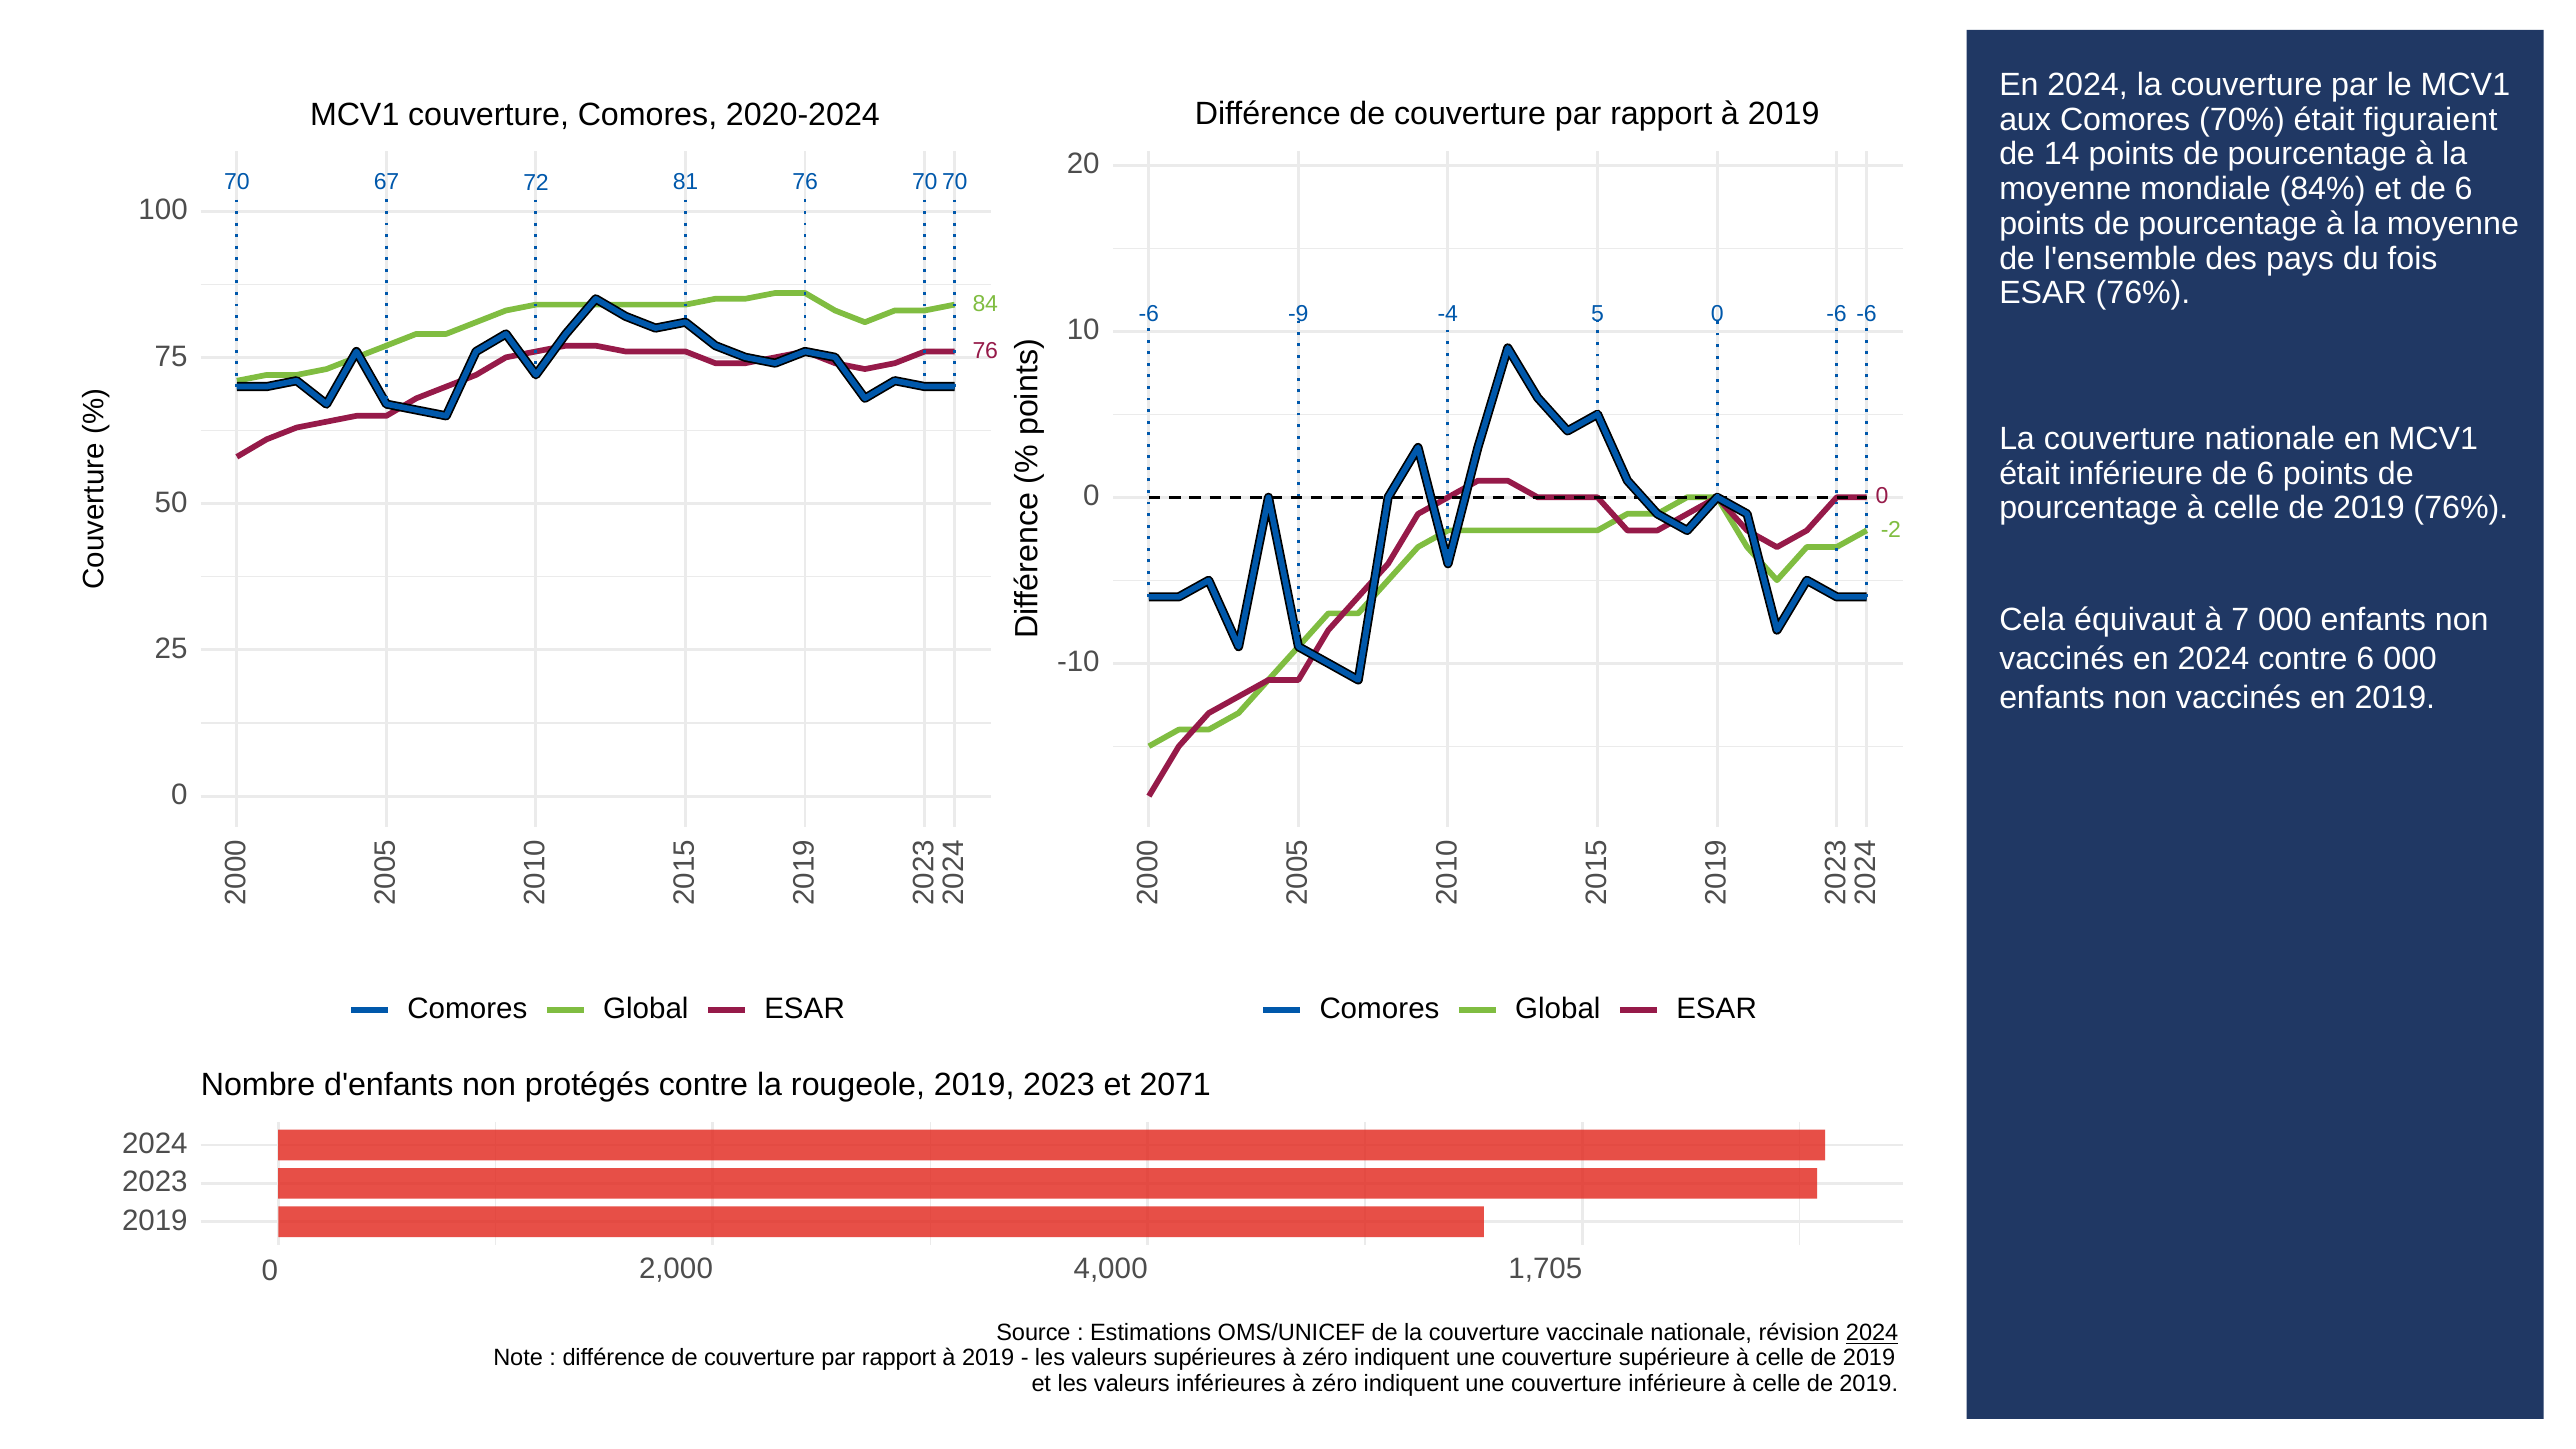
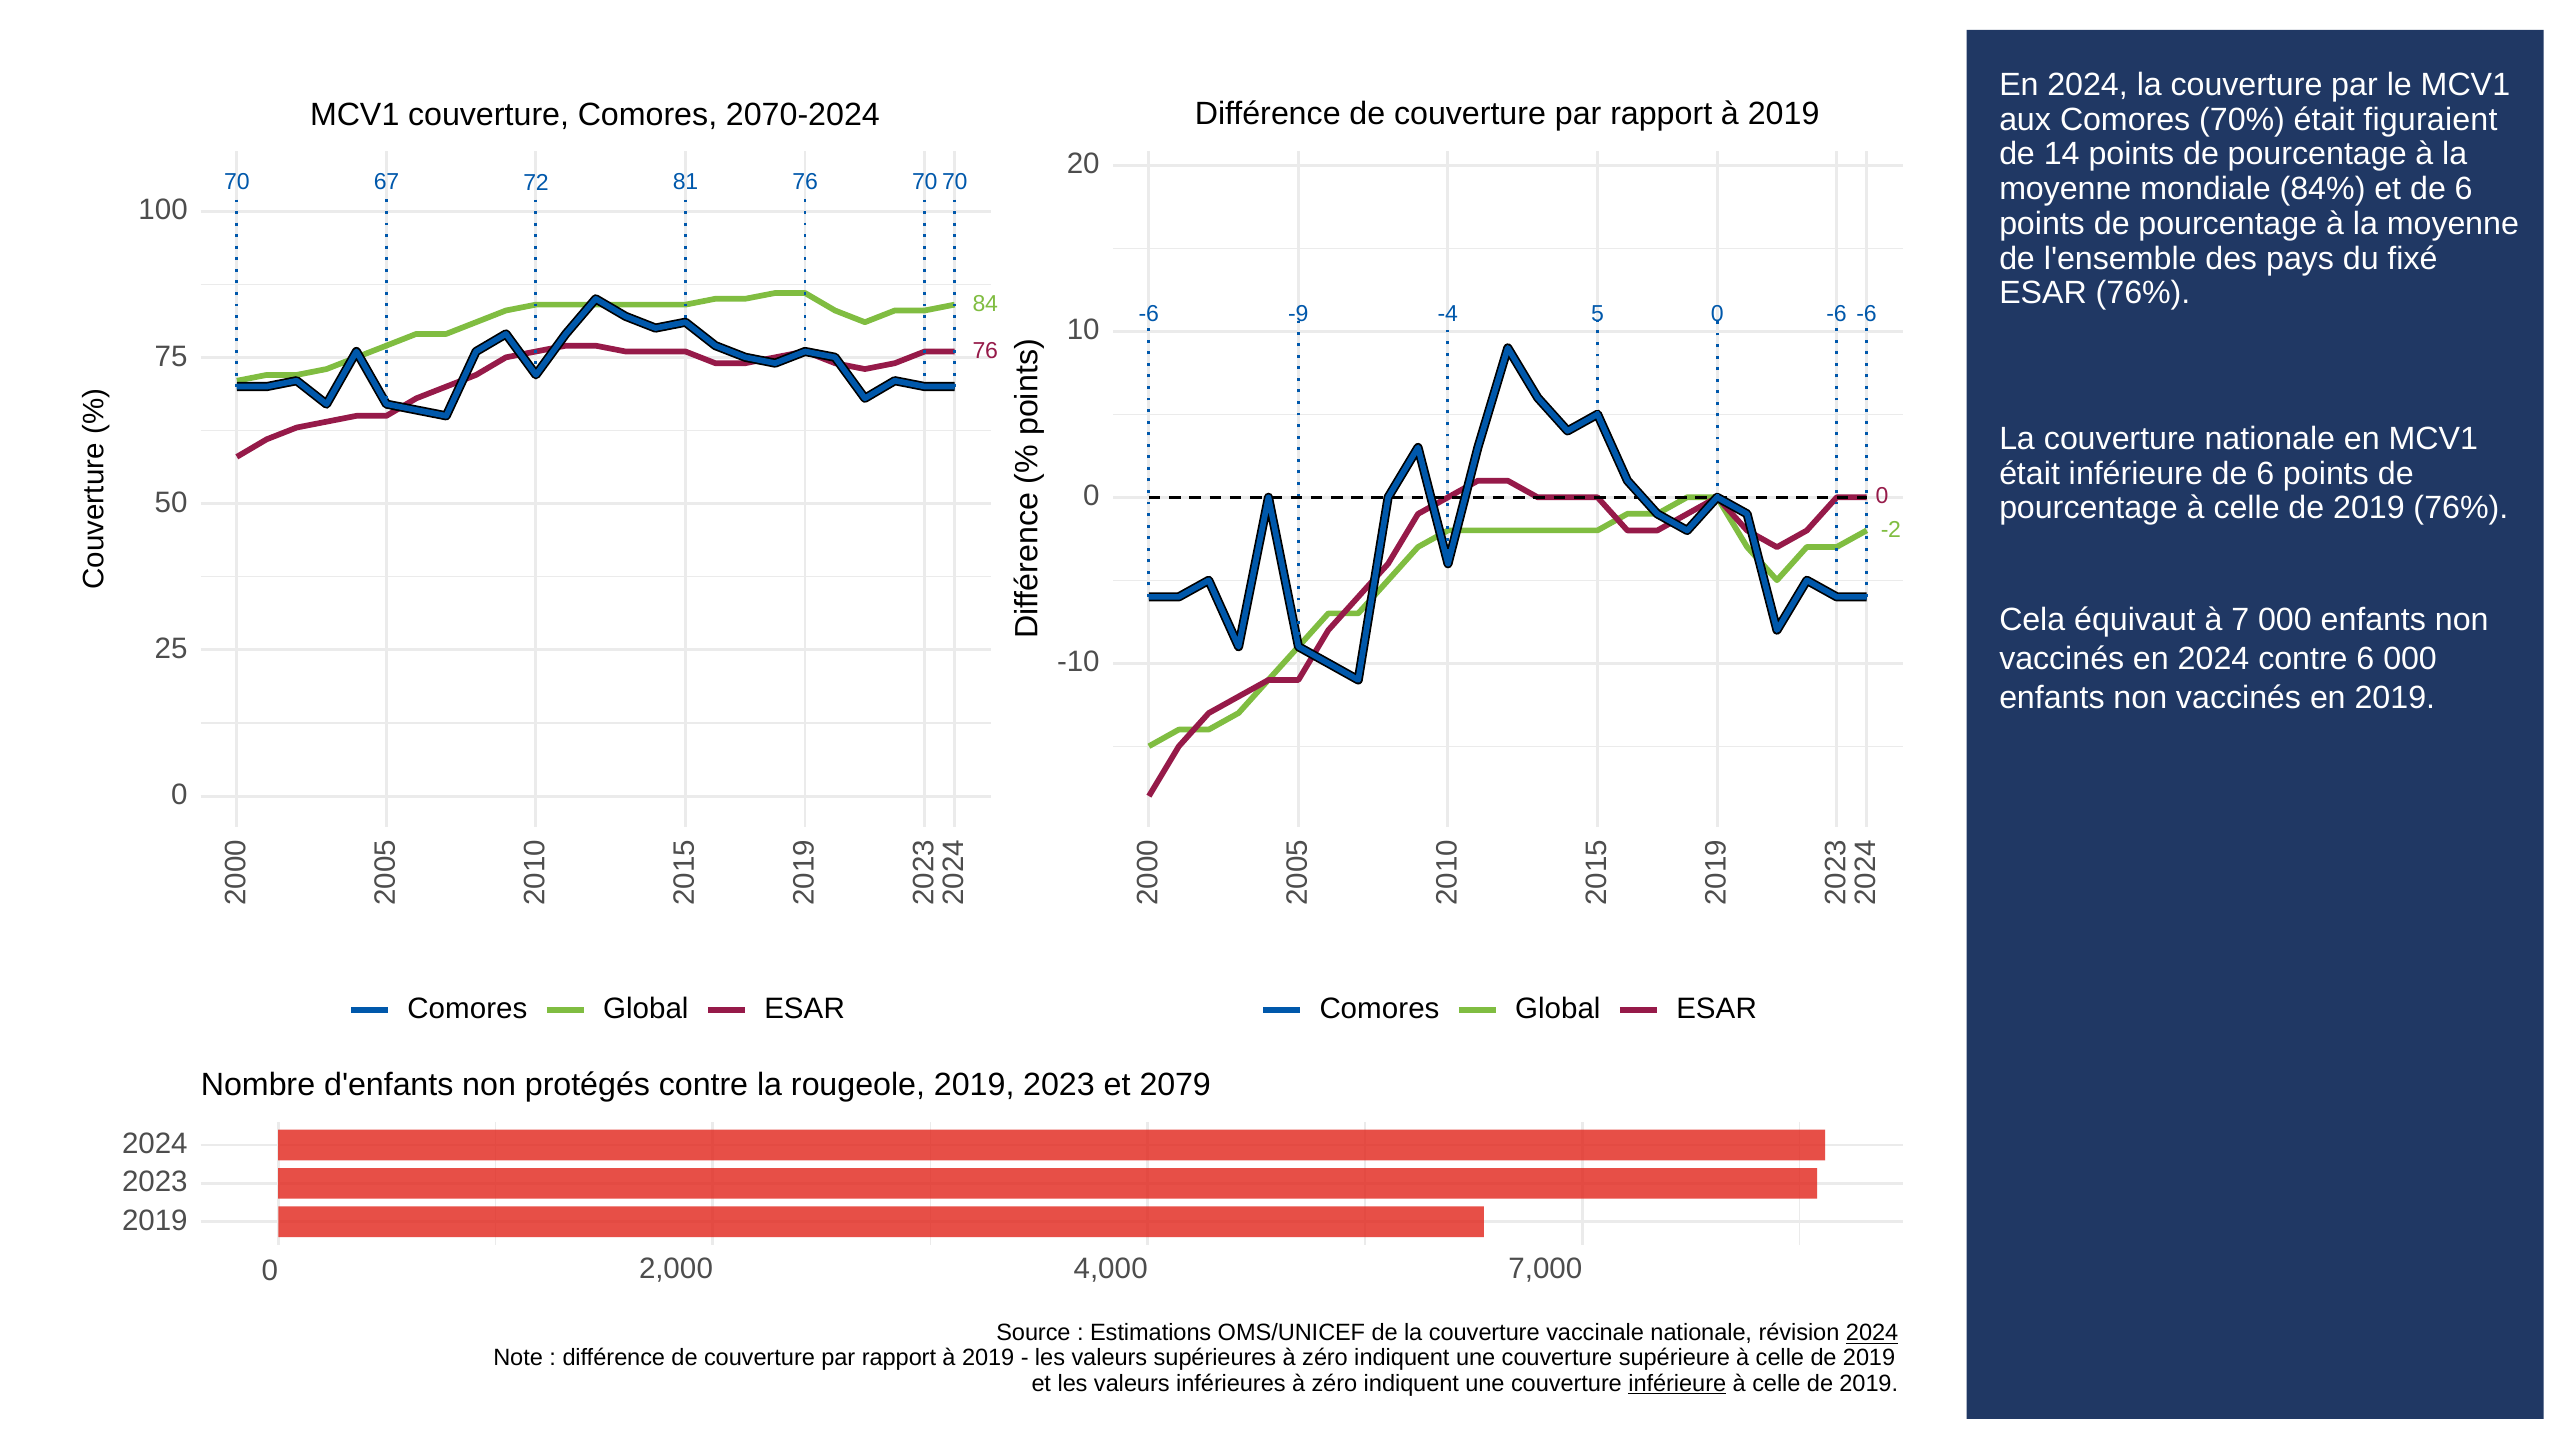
2020-2024: 2020-2024 -> 2070-2024
fois: fois -> fixé
2071: 2071 -> 2079
1,705: 1,705 -> 7,000
inférieure at (1677, 1384) underline: none -> present
